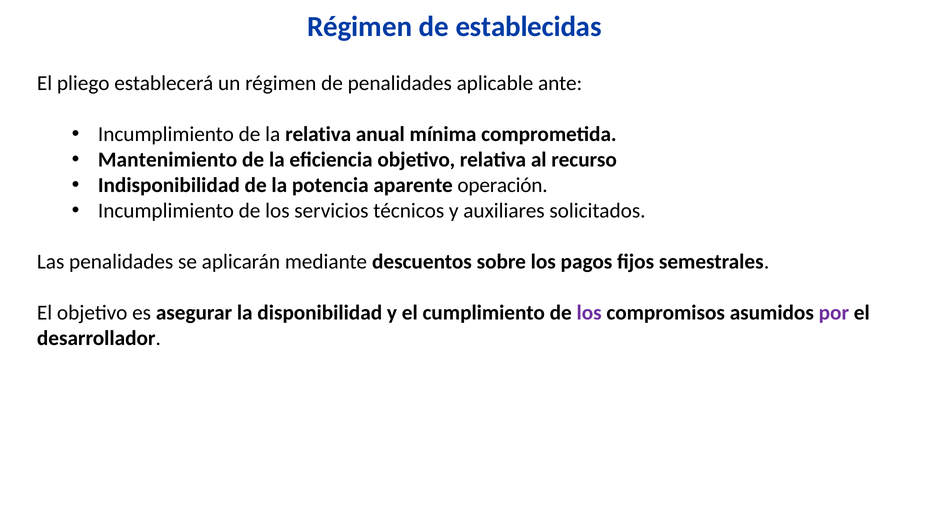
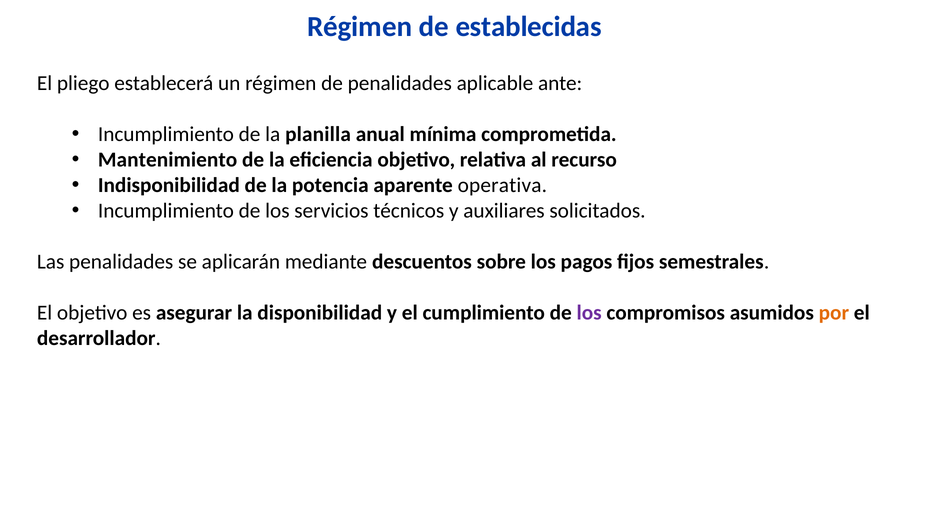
la relativa: relativa -> planilla
operación: operación -> operativa
por colour: purple -> orange
